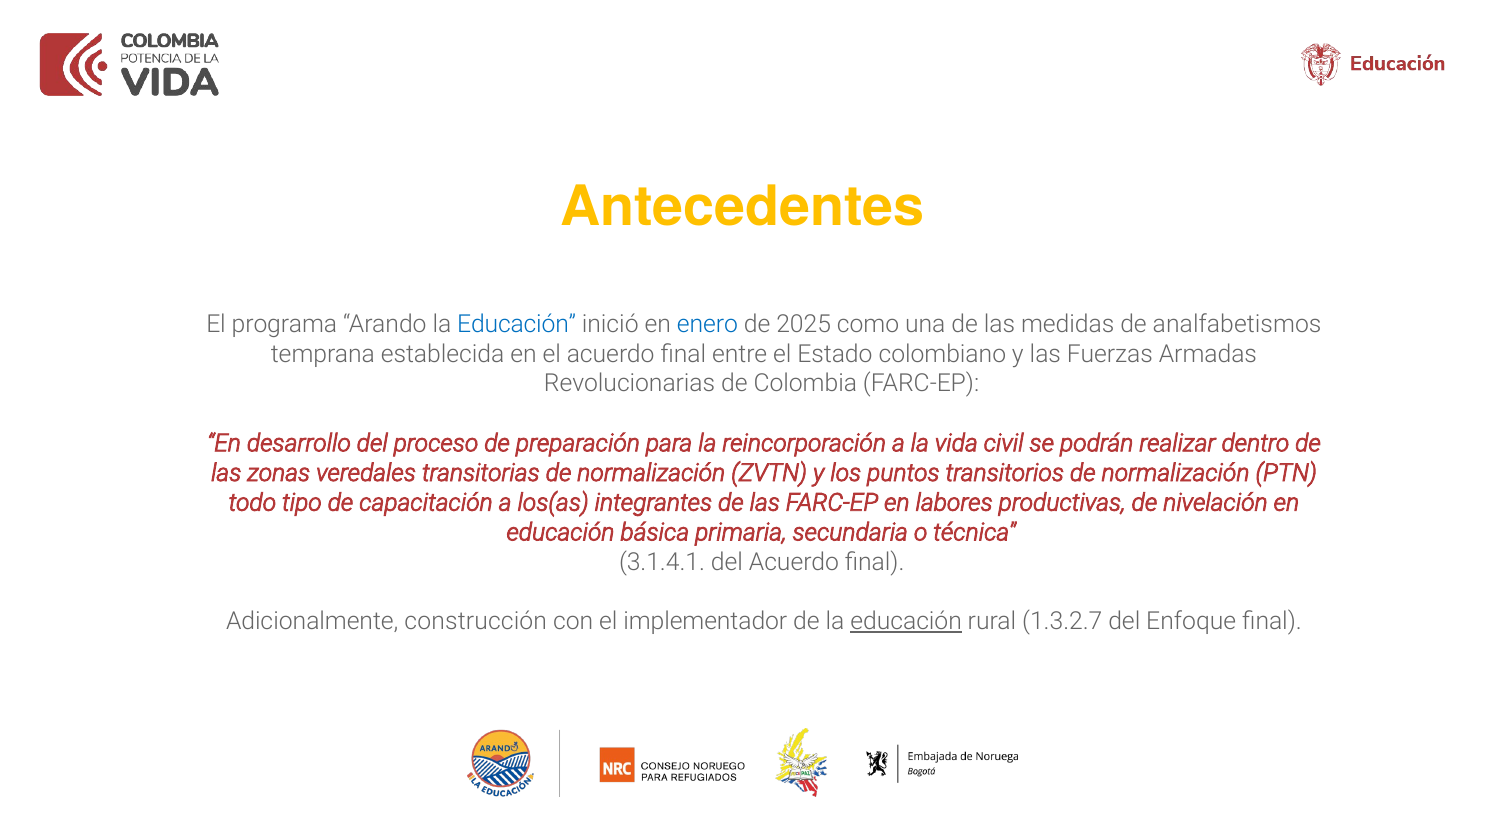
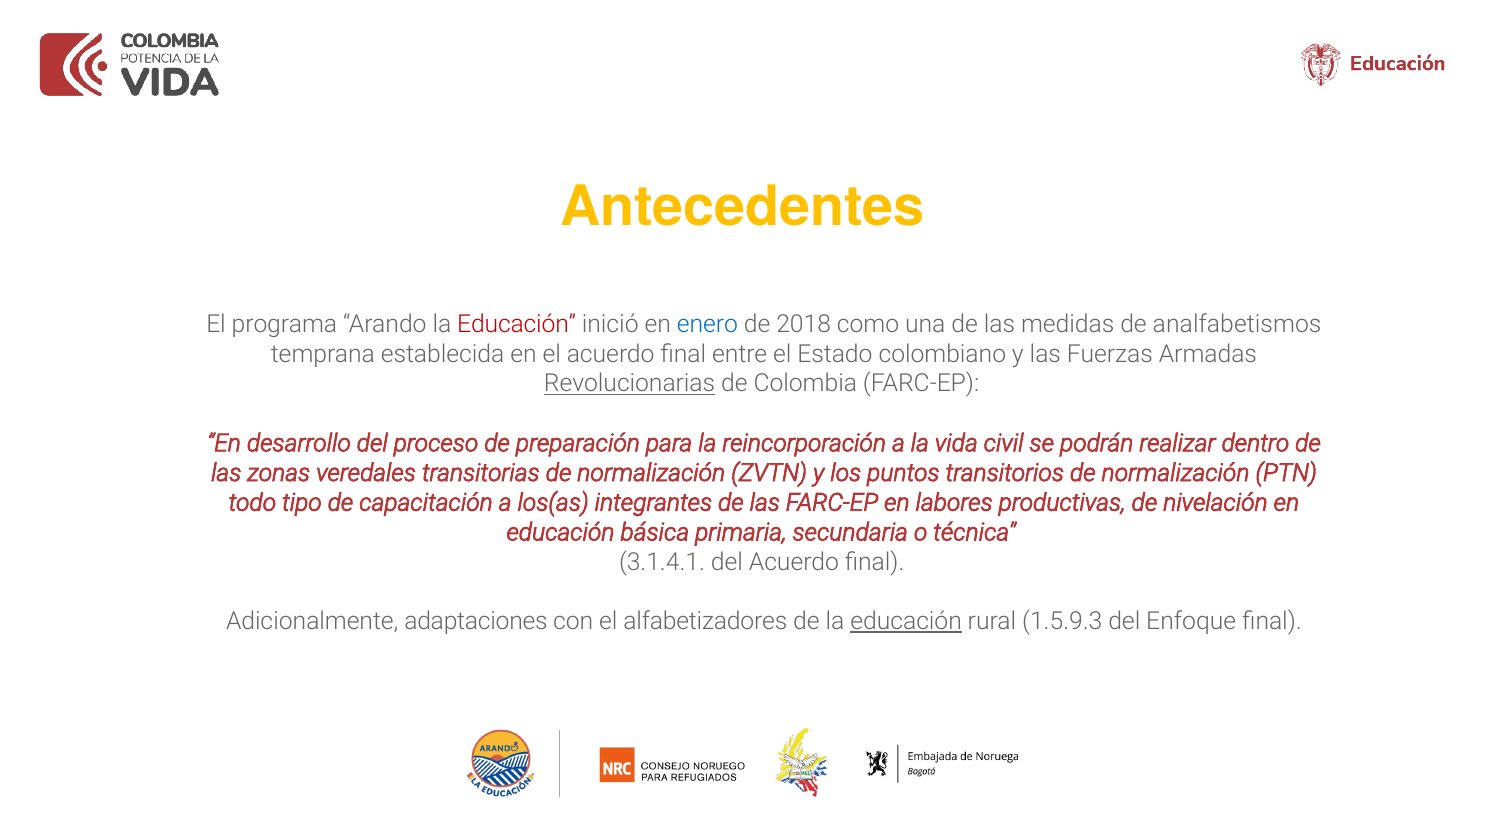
Educación at (517, 324) colour: blue -> red
2025: 2025 -> 2018
Revolucionarias underline: none -> present
construcción: construcción -> adaptaciones
implementador: implementador -> alfabetizadores
1.3.2.7: 1.3.2.7 -> 1.5.9.3
